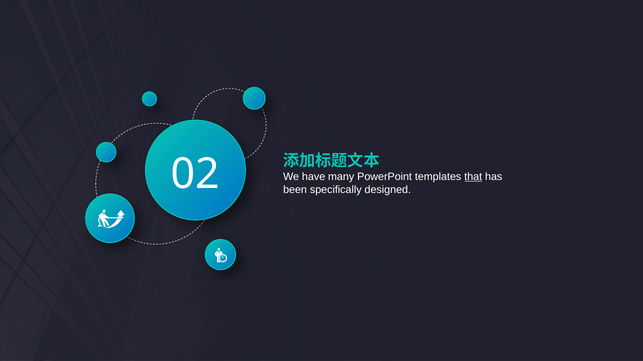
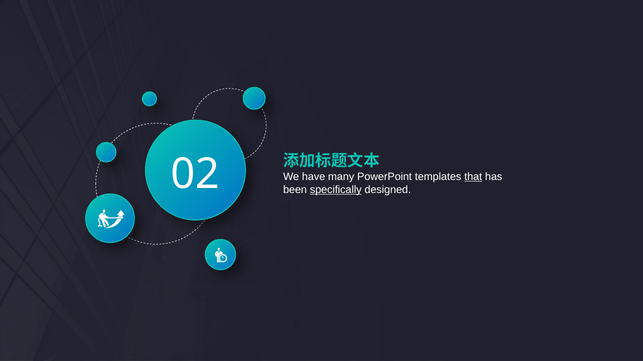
specifically underline: none -> present
